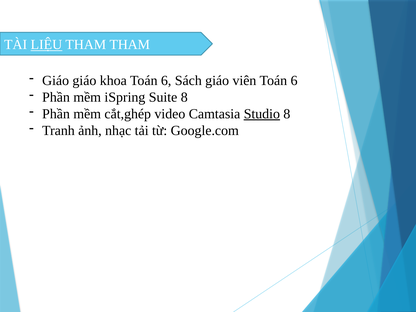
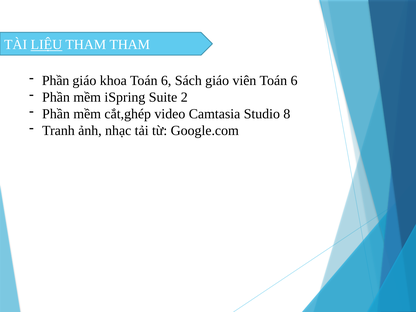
Giáo at (56, 81): Giáo -> Phần
Suite 8: 8 -> 2
Studio underline: present -> none
